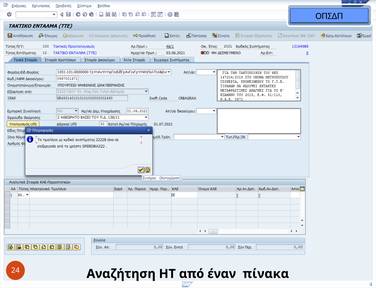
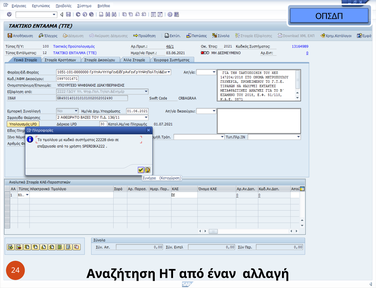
πίνακα: πίνακα -> αλλαγή
